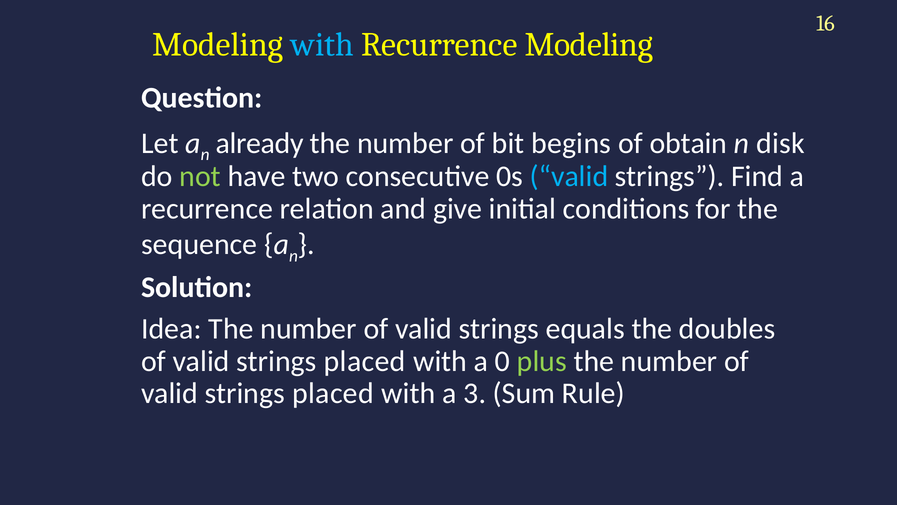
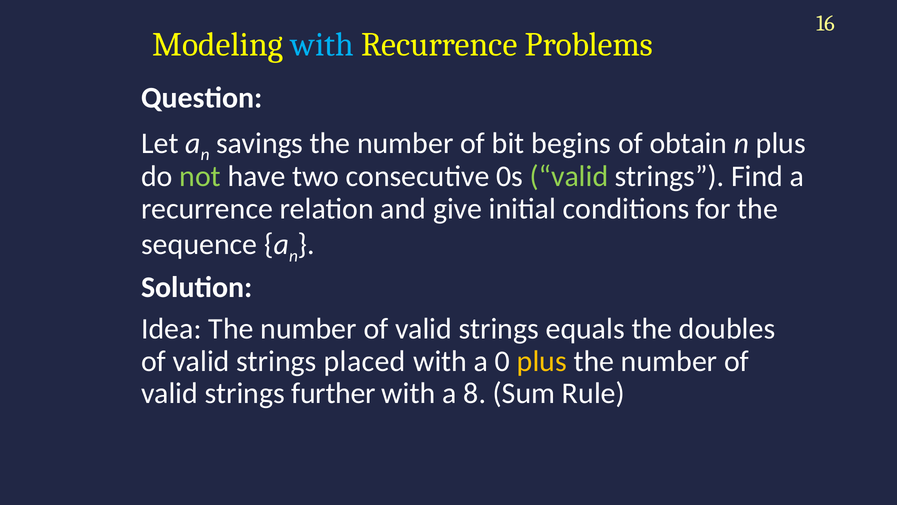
Recurrence Modeling: Modeling -> Problems
already: already -> savings
n disk: disk -> plus
valid at (569, 176) colour: light blue -> light green
plus at (542, 361) colour: light green -> yellow
placed at (333, 393): placed -> further
3: 3 -> 8
